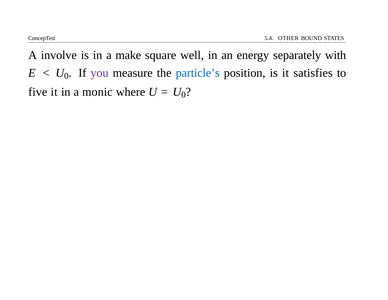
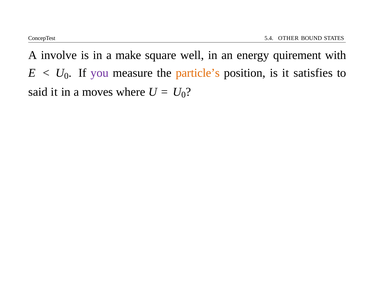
separately: separately -> quirement
particle’s colour: blue -> orange
five: five -> said
monic: monic -> moves
